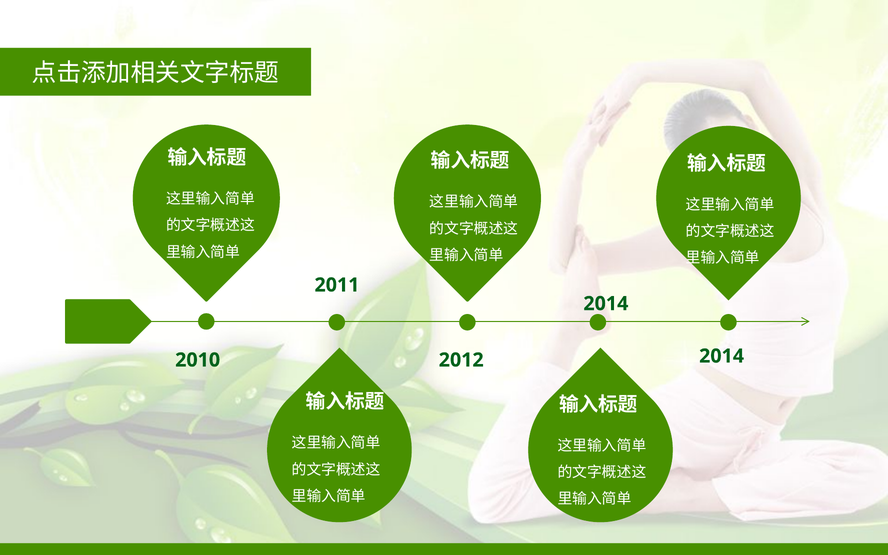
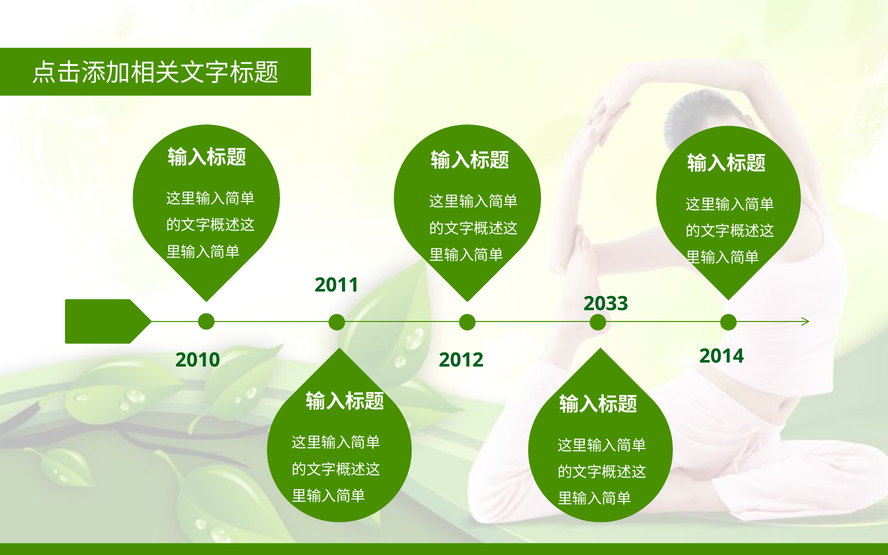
2014 at (606, 304): 2014 -> 2033
